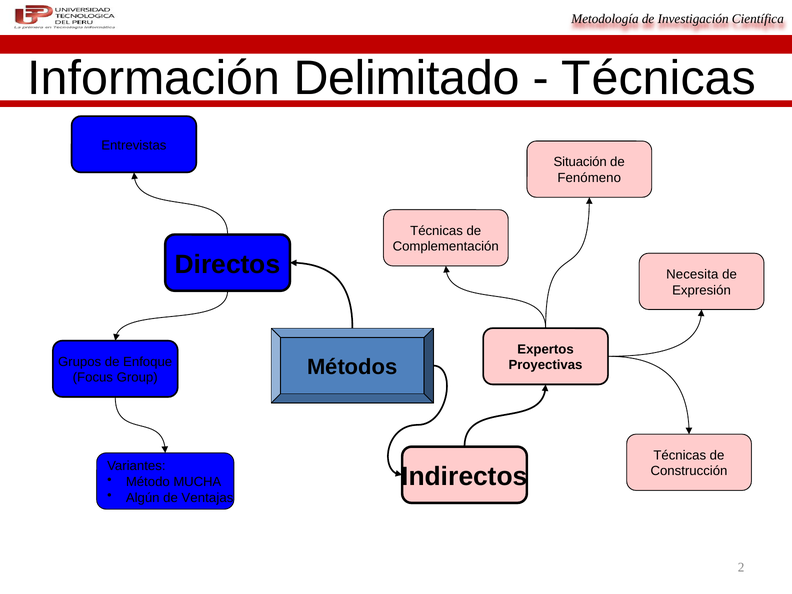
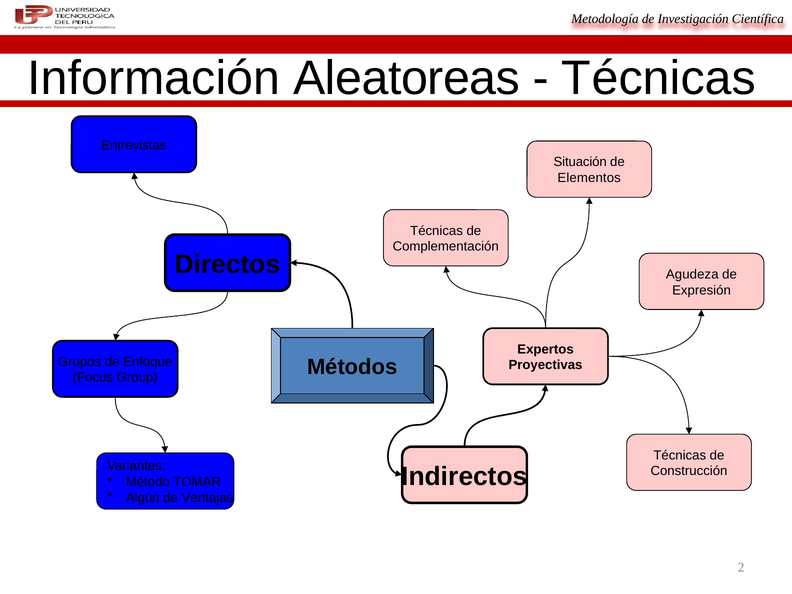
Delimitado: Delimitado -> Aleatoreas
Fenómeno: Fenómeno -> Elementos
Necesita: Necesita -> Agudeza
MUCHA: MUCHA -> TOMAR
